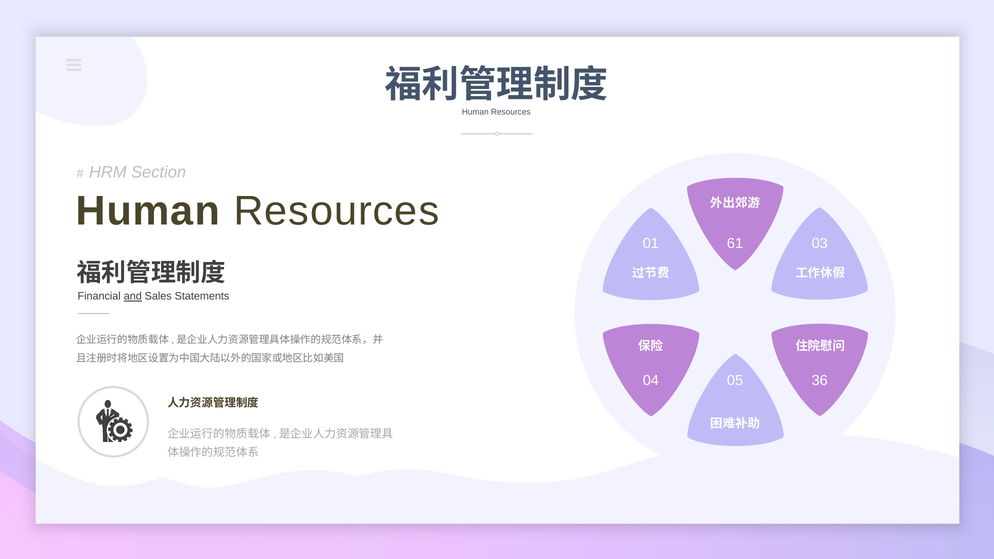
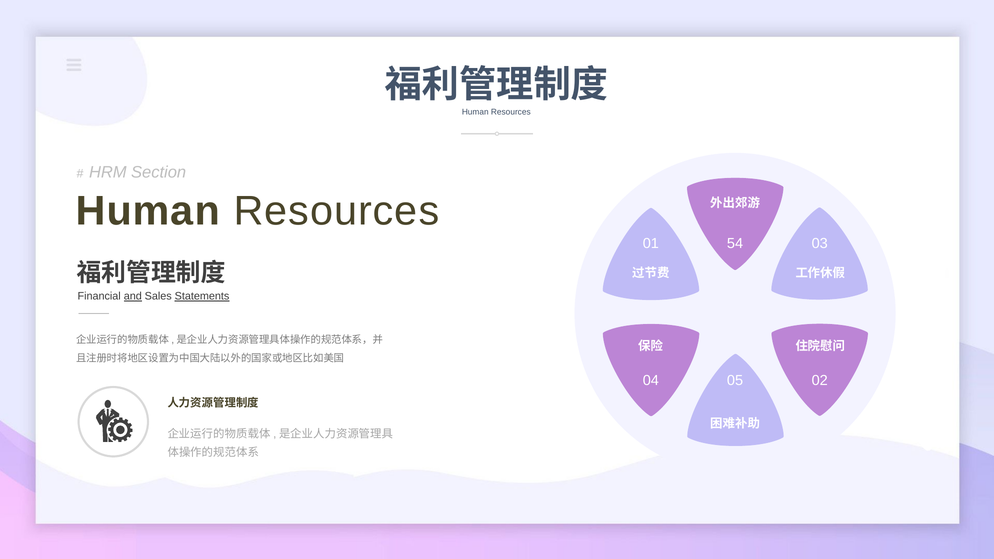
61: 61 -> 54
Statements underline: none -> present
36: 36 -> 02
